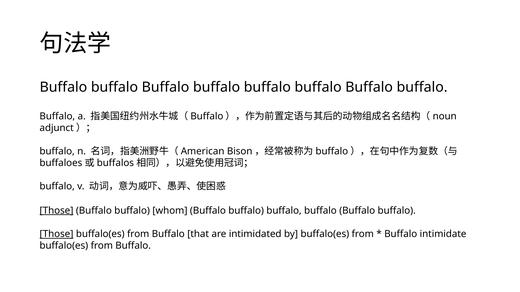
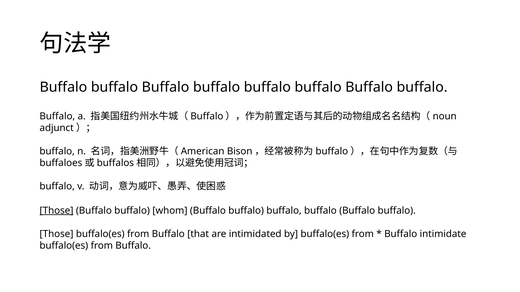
Those at (57, 234) underline: present -> none
